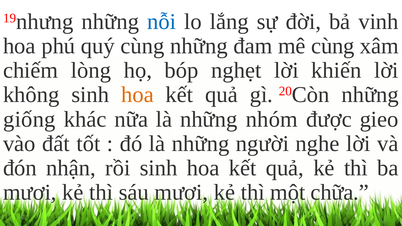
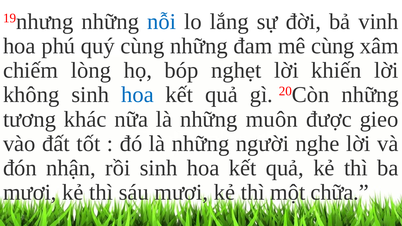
hoa at (137, 95) colour: orange -> blue
giống: giống -> tương
nhóm: nhóm -> muôn
